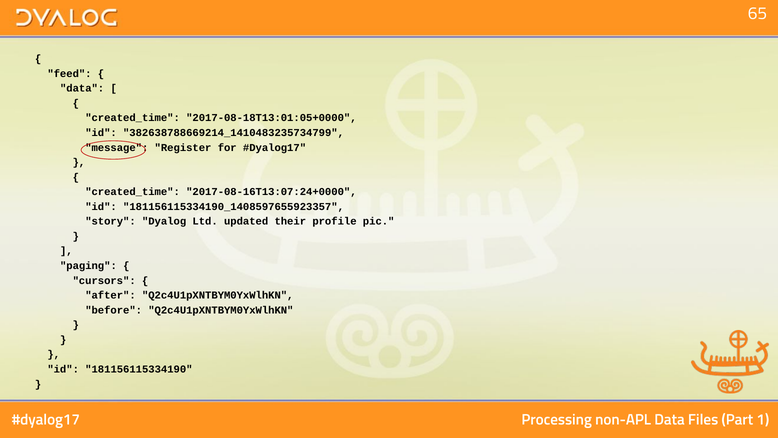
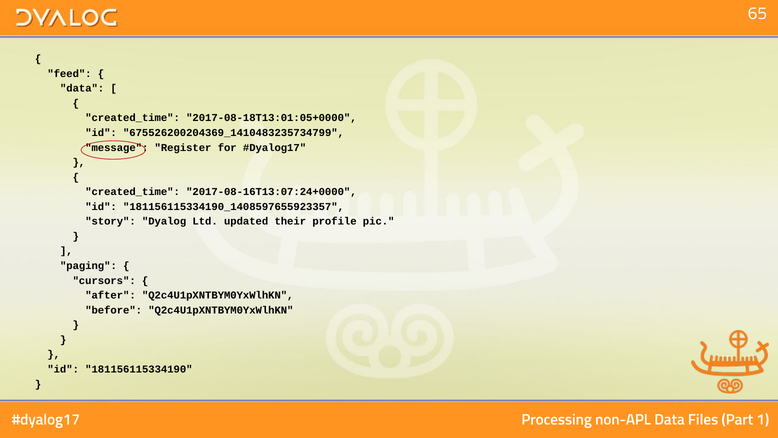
382638788669214_1410483235734799: 382638788669214_1410483235734799 -> 675526200204369_1410483235734799
